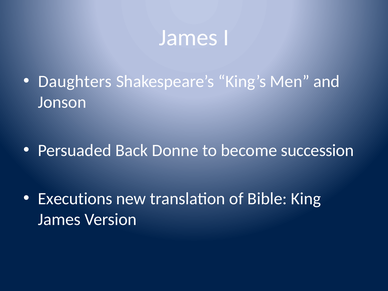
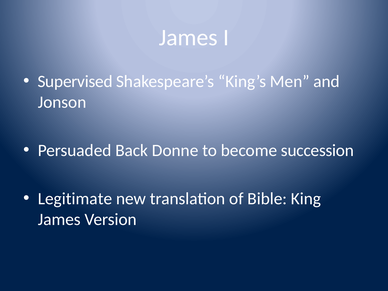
Daughters: Daughters -> Supervised
Executions: Executions -> Legitimate
